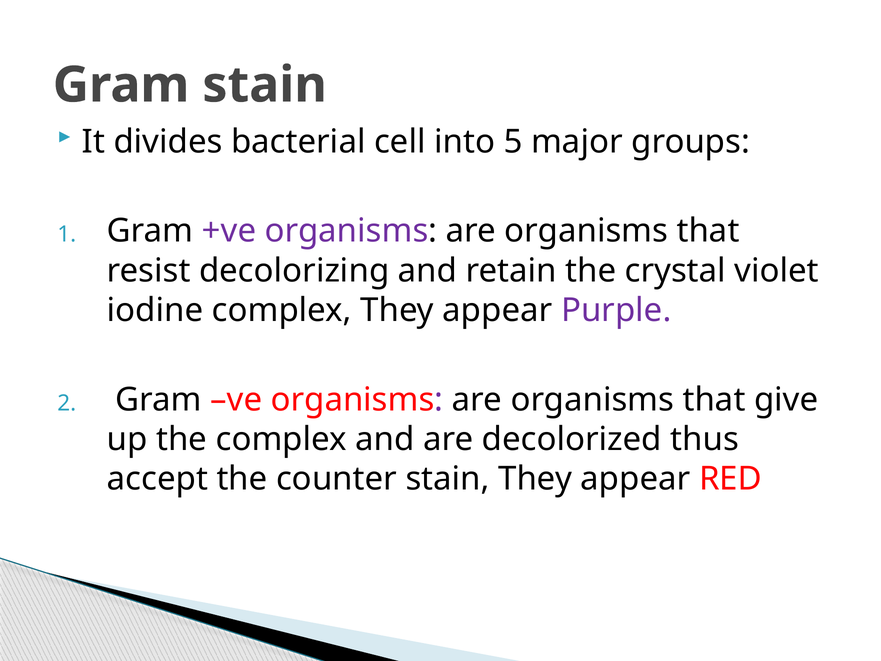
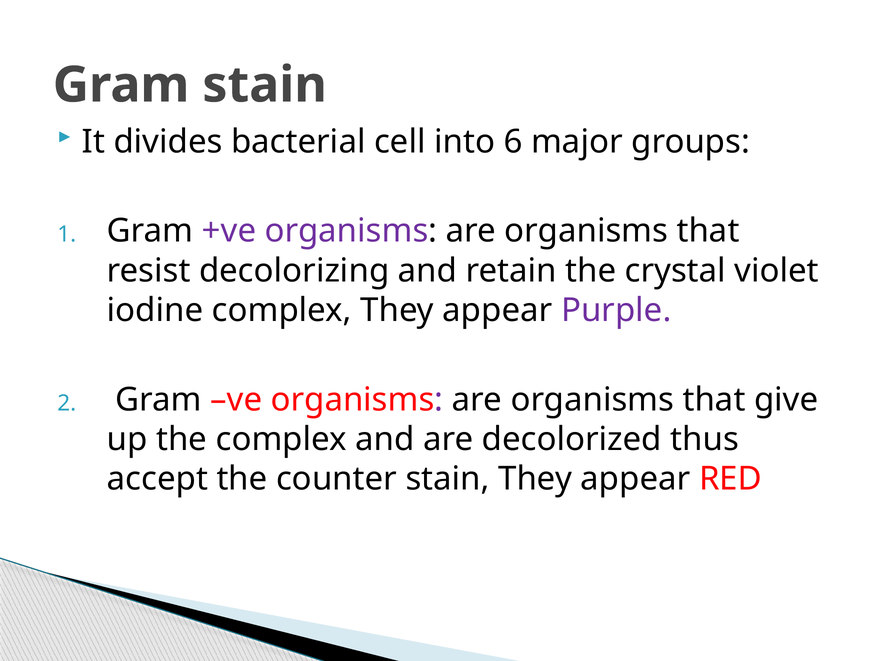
5: 5 -> 6
